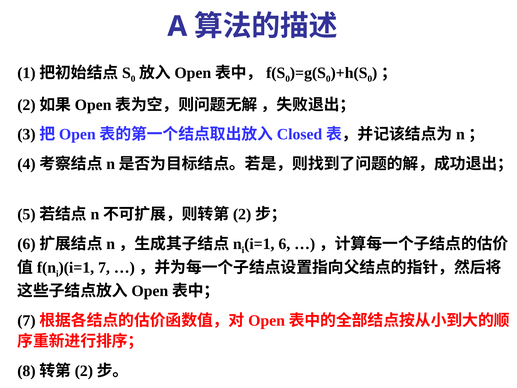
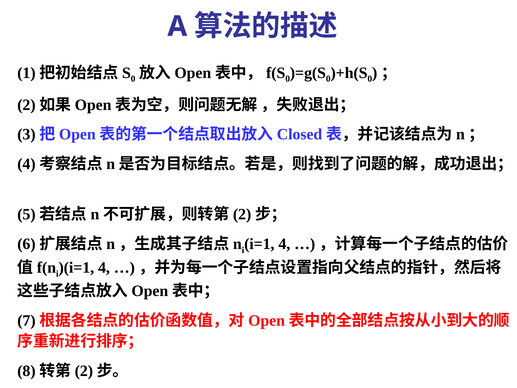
6 at (284, 244): 6 -> 4
7 at (104, 267): 7 -> 4
